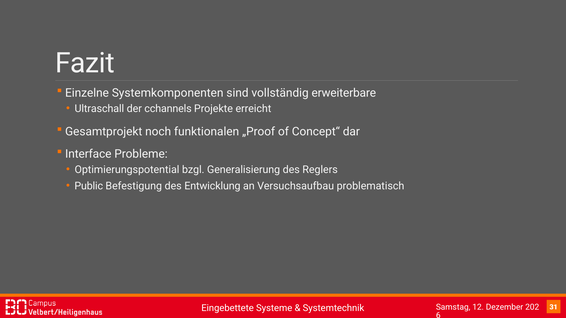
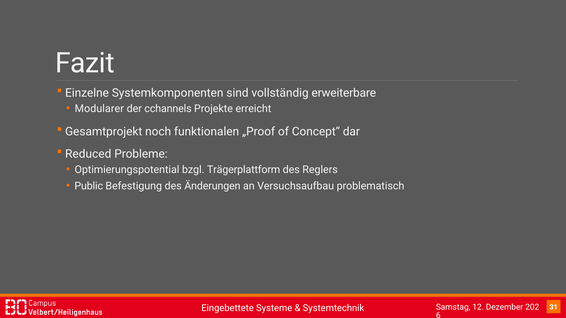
Ultraschall: Ultraschall -> Modularer
Interface: Interface -> Reduced
Generalisierung: Generalisierung -> Trägerplattform
Entwicklung: Entwicklung -> Änderungen
